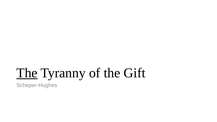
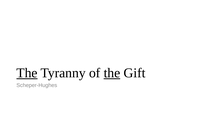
the at (112, 73) underline: none -> present
